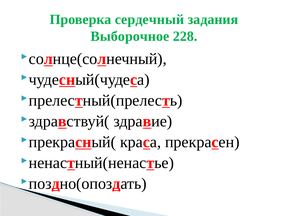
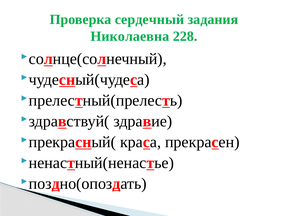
Выборочное: Выборочное -> Николаевна
